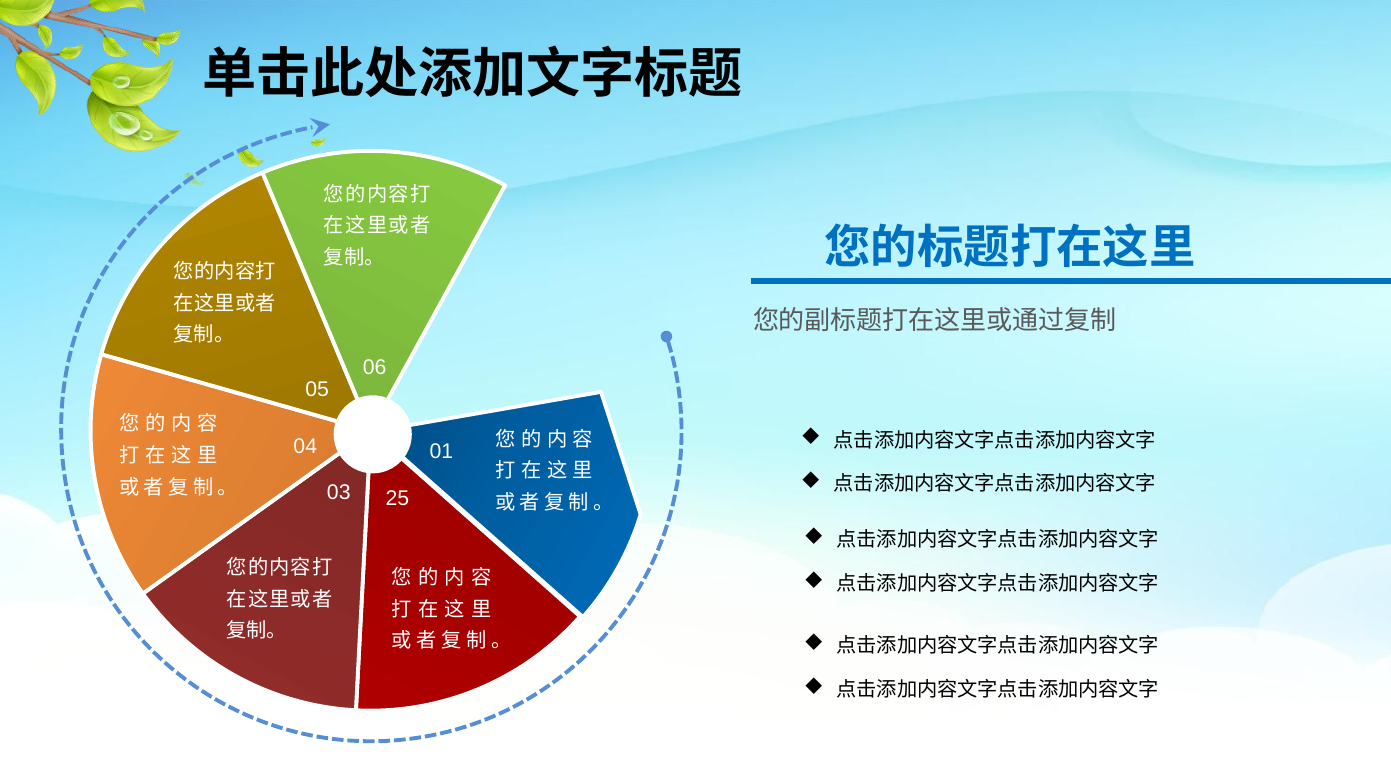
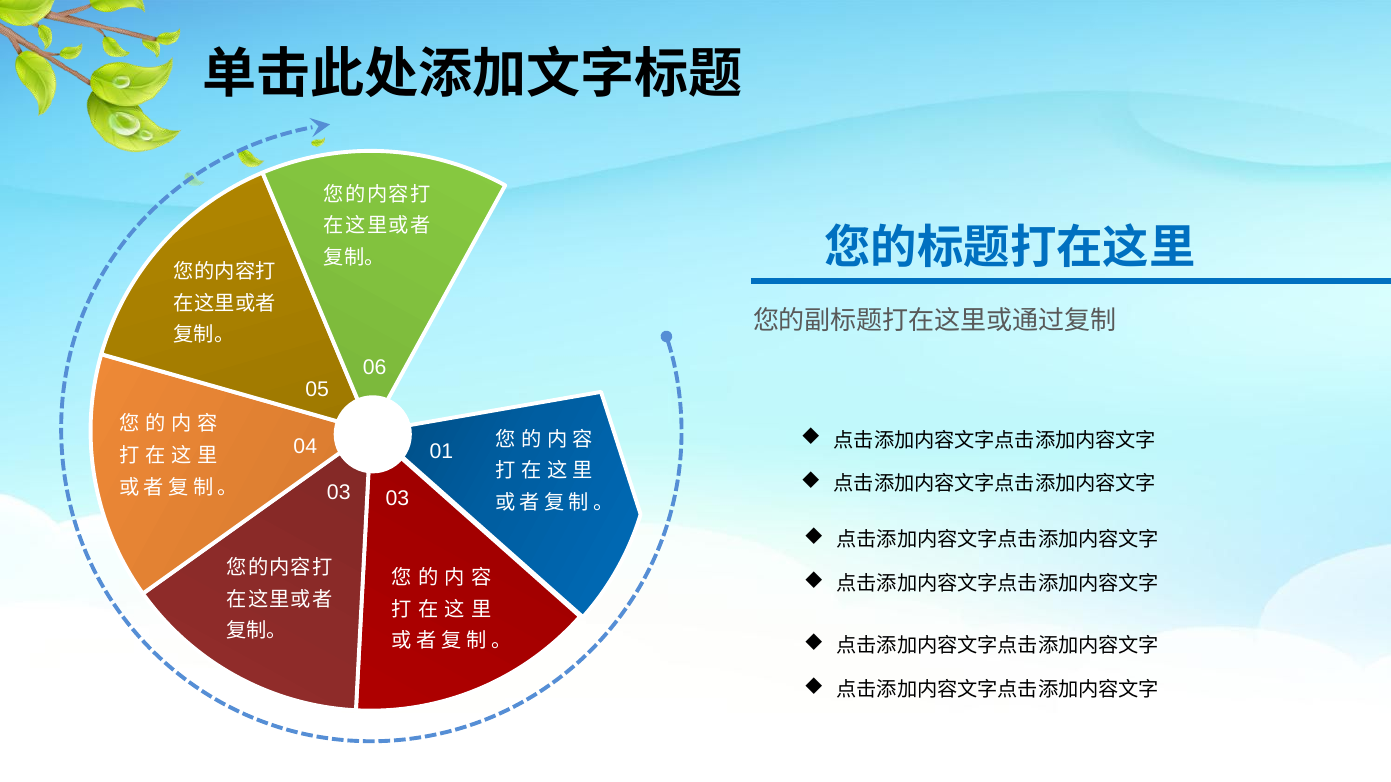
03 25: 25 -> 03
